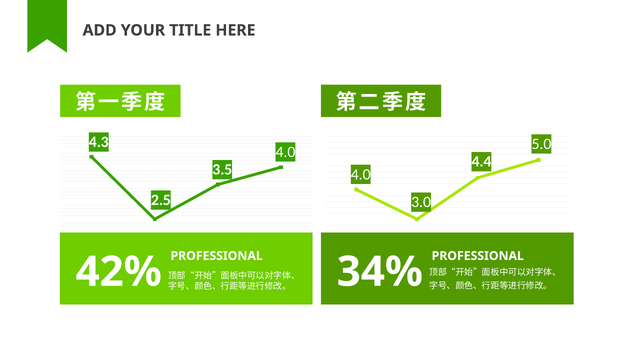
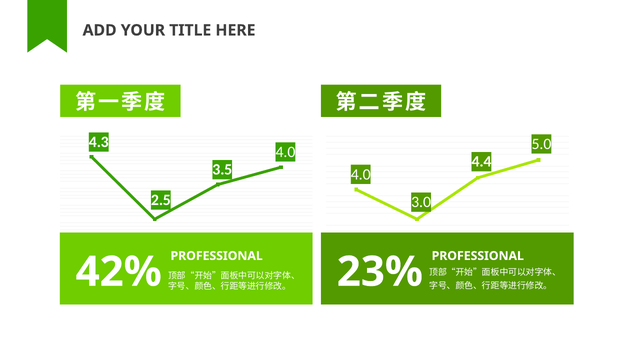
34%: 34% -> 23%
